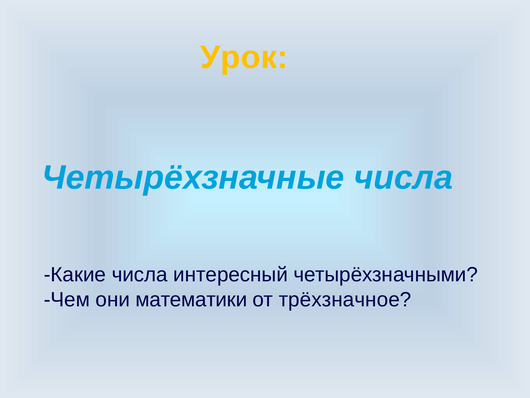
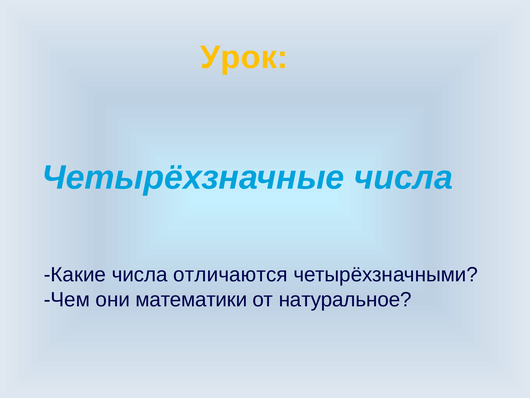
интересный: интересный -> отличаются
трёхзначное: трёхзначное -> натуральное
